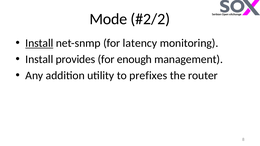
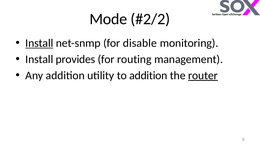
latency: latency -> disable
enough: enough -> routing
to prefixes: prefixes -> addition
router underline: none -> present
